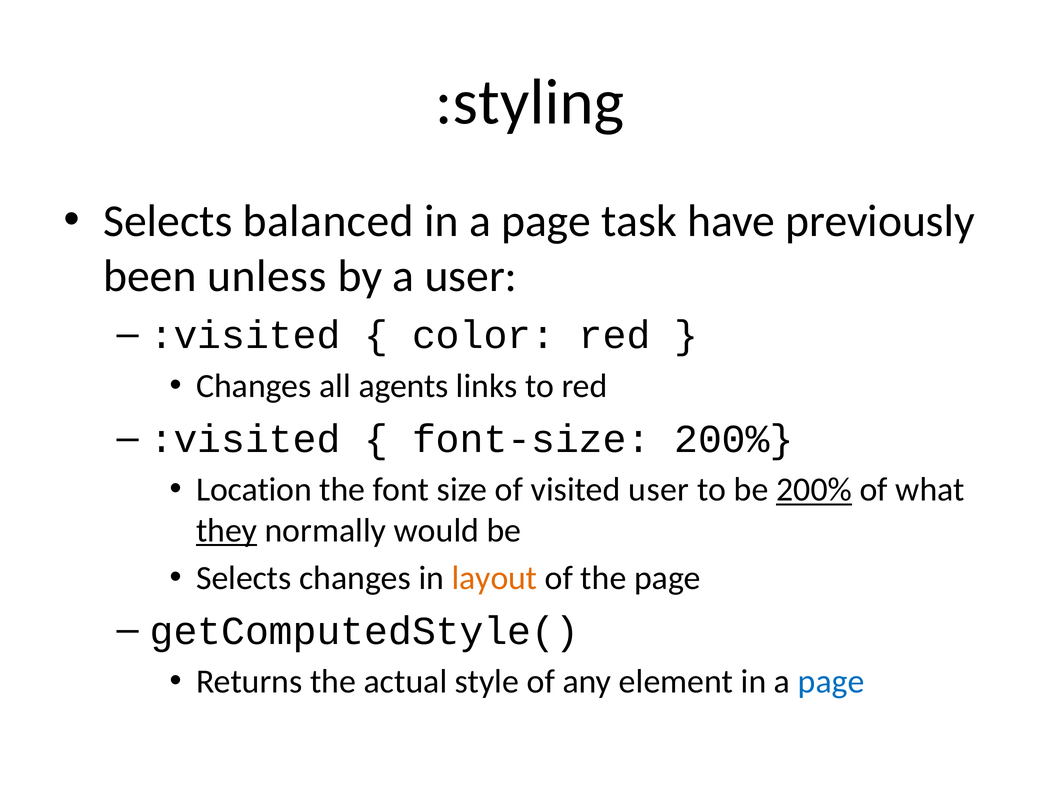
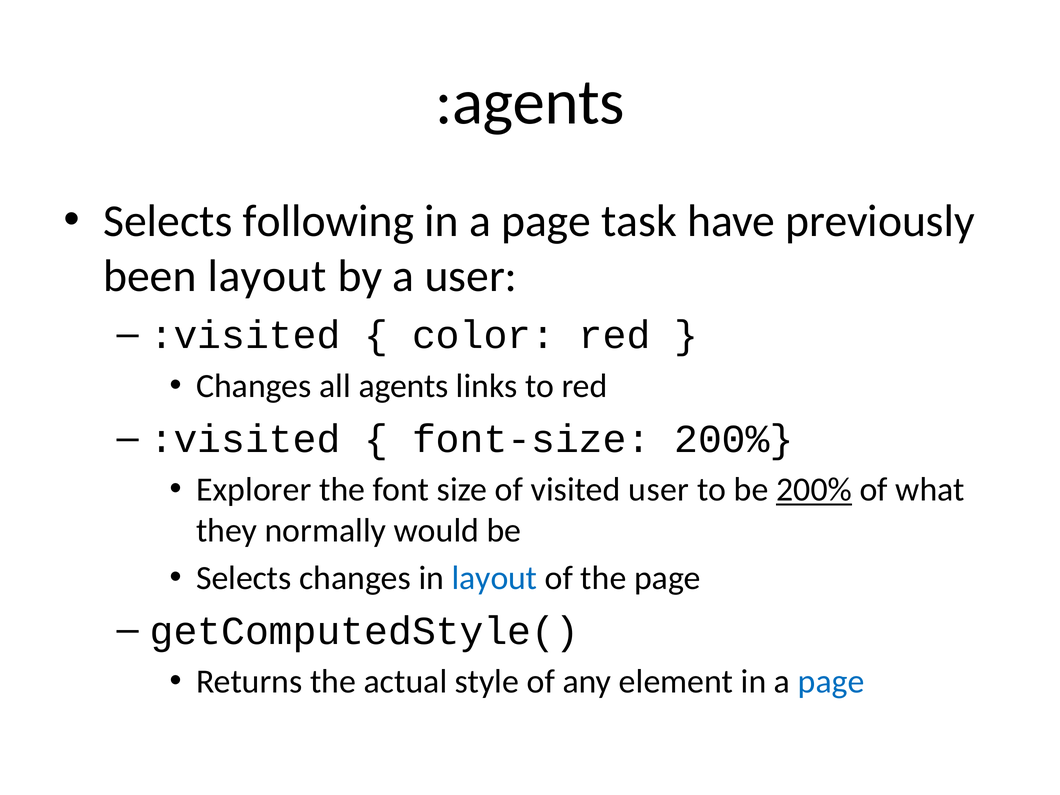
:styling: :styling -> :agents
balanced: balanced -> following
been unless: unless -> layout
Location: Location -> Explorer
they underline: present -> none
layout at (494, 578) colour: orange -> blue
